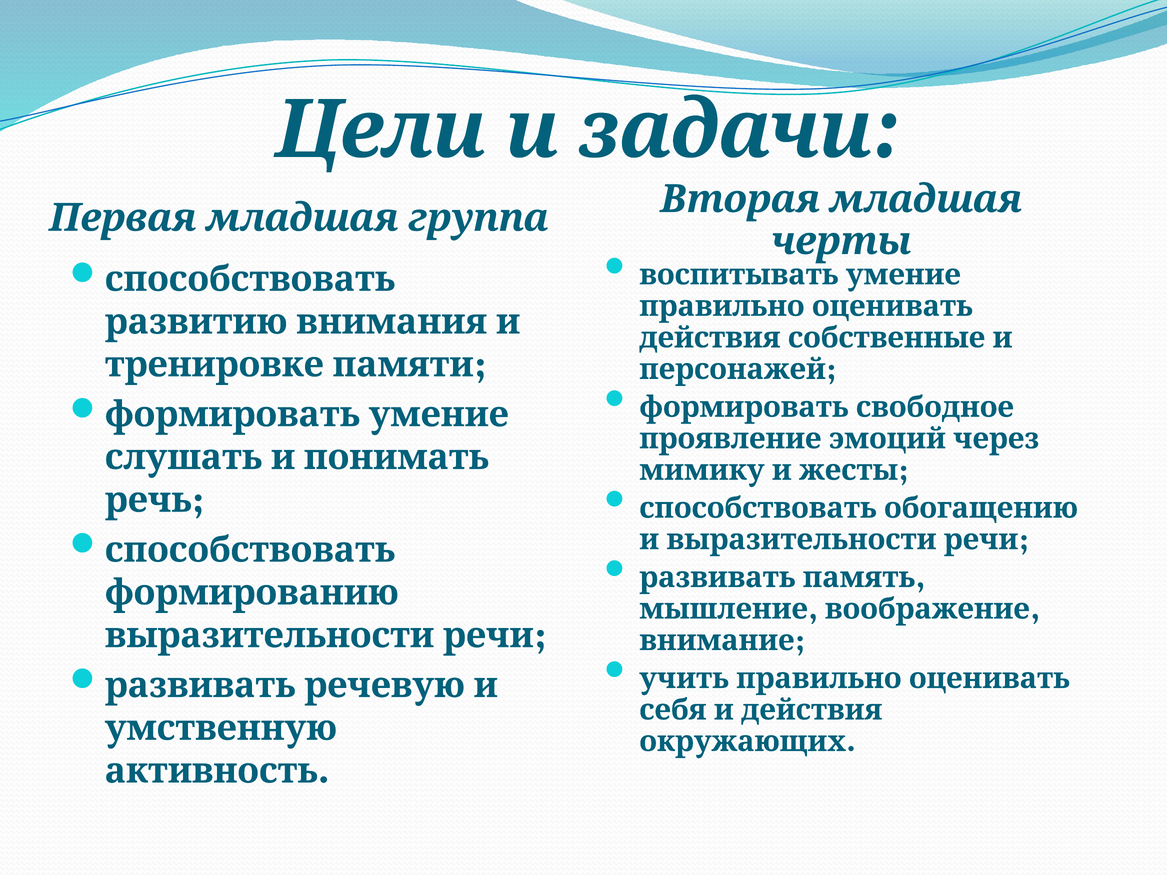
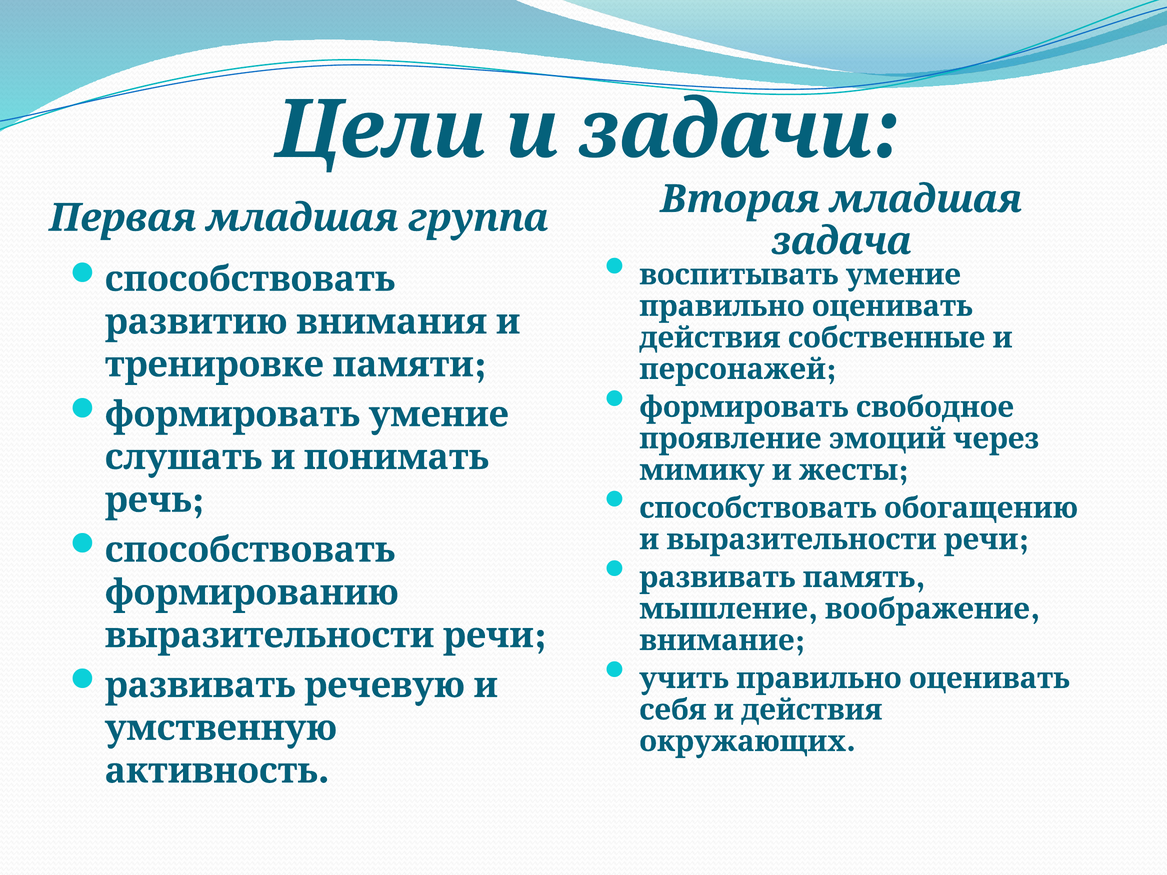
черты: черты -> задача
